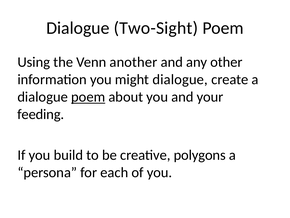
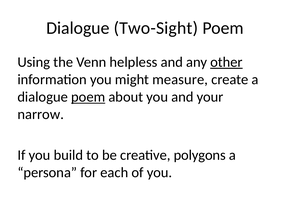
another: another -> helpless
other underline: none -> present
might dialogue: dialogue -> measure
feeding: feeding -> narrow
